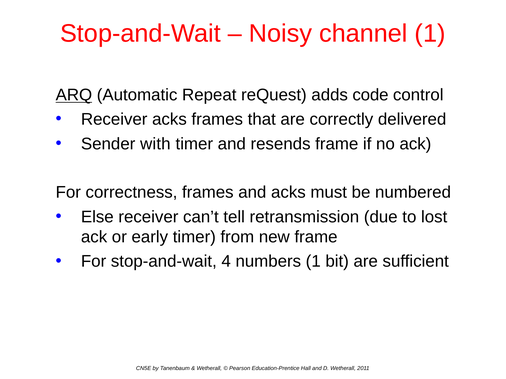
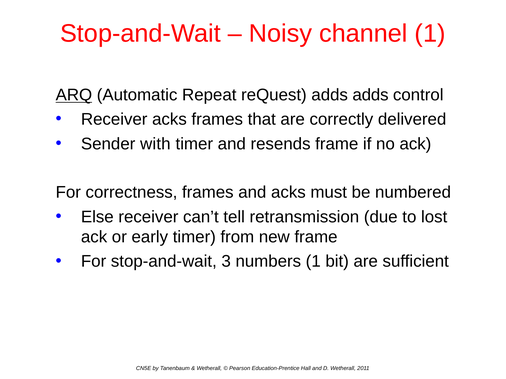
adds code: code -> adds
4: 4 -> 3
